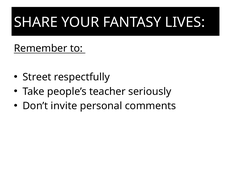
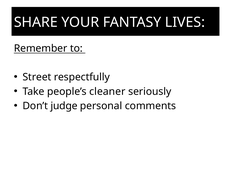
teacher: teacher -> cleaner
invite: invite -> judge
